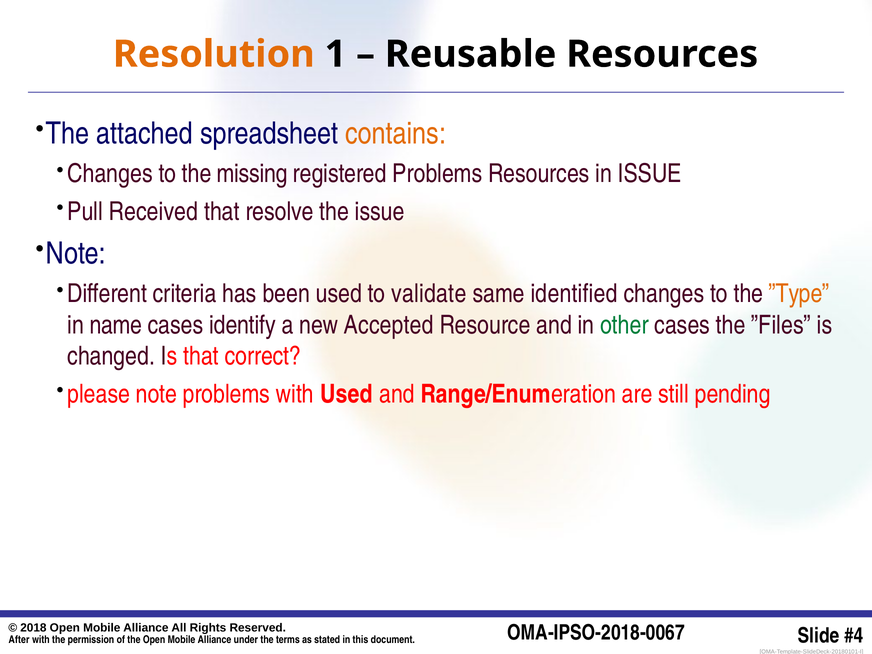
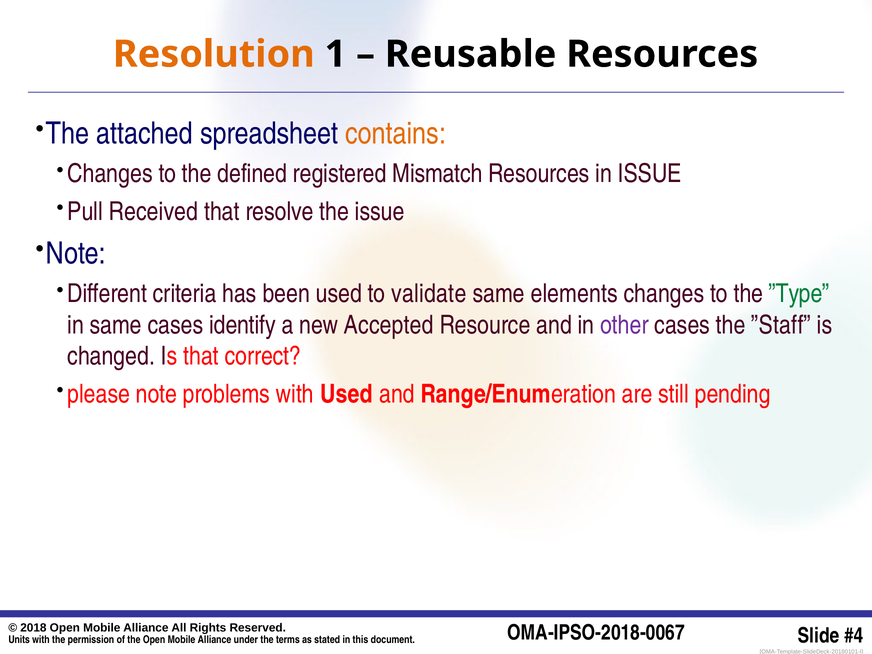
missing: missing -> defined
registered Problems: Problems -> Mismatch
identified: identified -> elements
”Type colour: orange -> green
in name: name -> same
other colour: green -> purple
”Files: ”Files -> ”Staff
After: After -> Units
